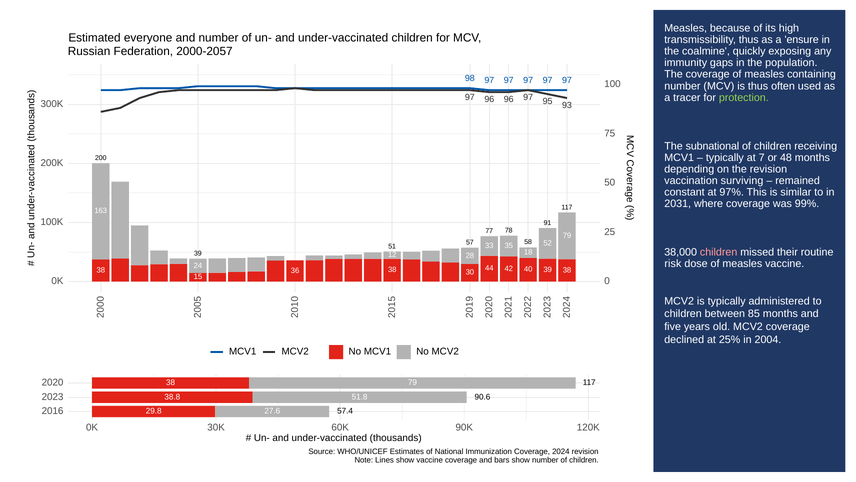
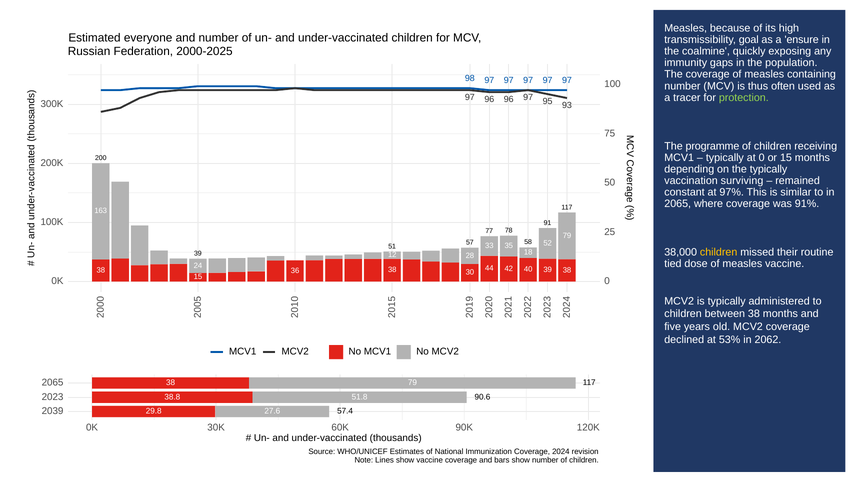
transmissibility thus: thus -> goal
2000-2057: 2000-2057 -> 2000-2025
subnational: subnational -> programme
at 7: 7 -> 0
or 48: 48 -> 15
the revision: revision -> typically
2031 at (678, 204): 2031 -> 2065
99%: 99% -> 91%
children at (719, 252) colour: pink -> yellow
risk: risk -> tied
between 85: 85 -> 38
25%: 25% -> 53%
2004: 2004 -> 2062
2020 at (53, 382): 2020 -> 2065
2016: 2016 -> 2039
